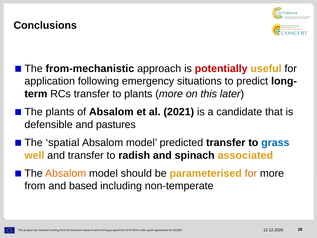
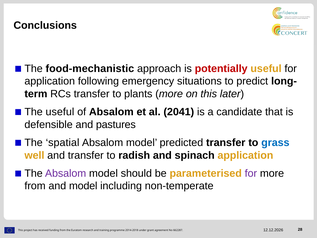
from-mechanistic: from-mechanistic -> food-mechanistic
The plants: plants -> useful
2021: 2021 -> 2041
spinach associated: associated -> application
Absalom at (66, 173) colour: orange -> purple
for at (251, 173) colour: orange -> purple
and based: based -> model
